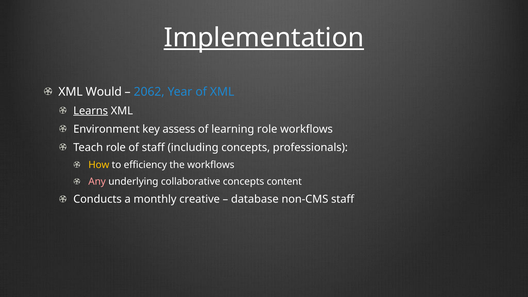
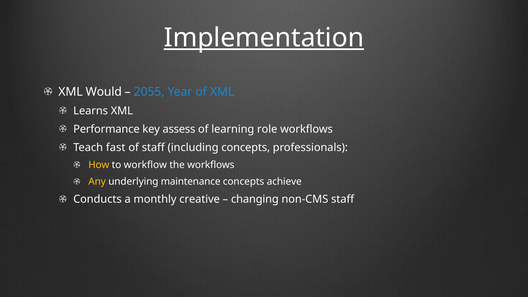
2062: 2062 -> 2055
Learns underline: present -> none
Environment: Environment -> Performance
Teach role: role -> fast
efficiency: efficiency -> workflow
Any colour: pink -> yellow
collaborative: collaborative -> maintenance
content: content -> achieve
database: database -> changing
